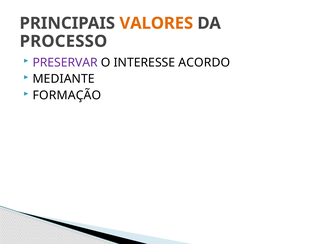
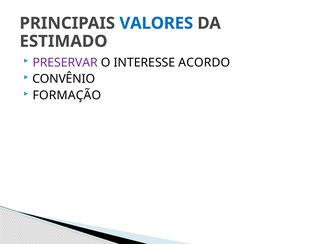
VALORES colour: orange -> blue
PROCESSO: PROCESSO -> ESTIMADO
MEDIANTE: MEDIANTE -> CONVÊNIO
